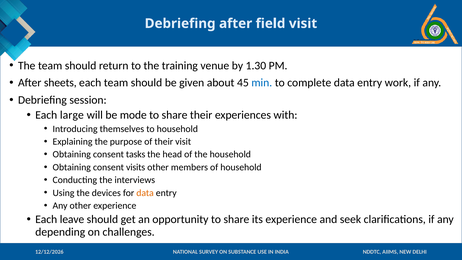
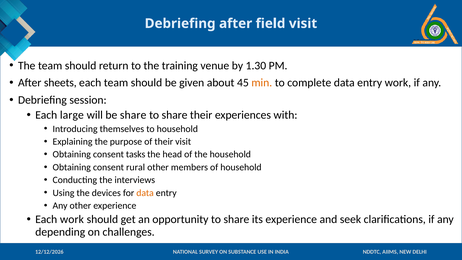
min colour: blue -> orange
be mode: mode -> share
visits: visits -> rural
Each leave: leave -> work
